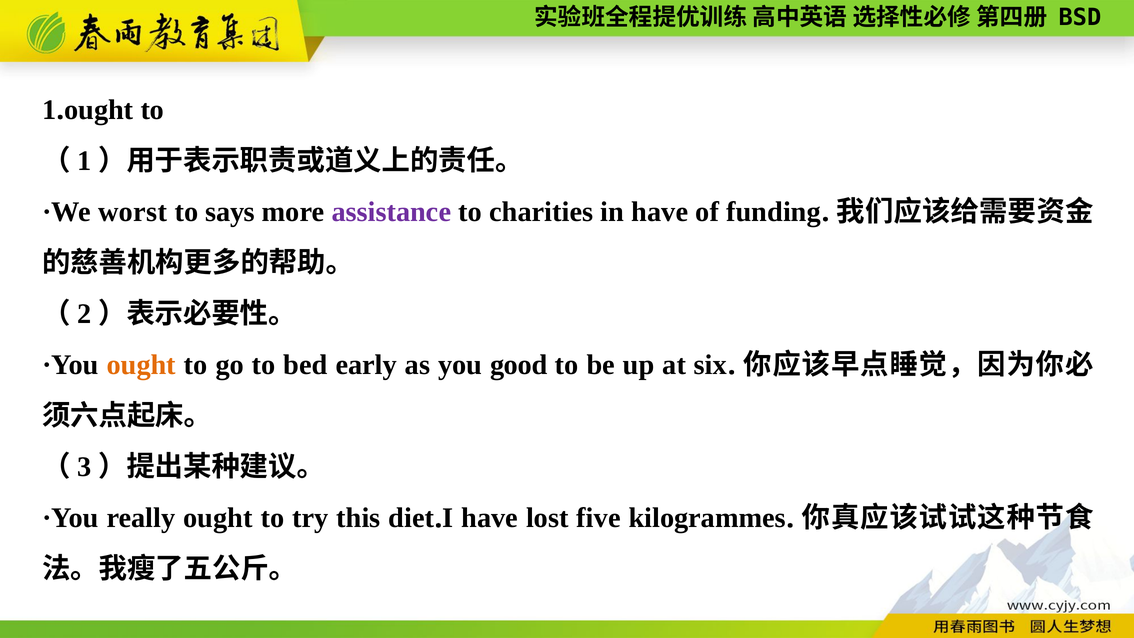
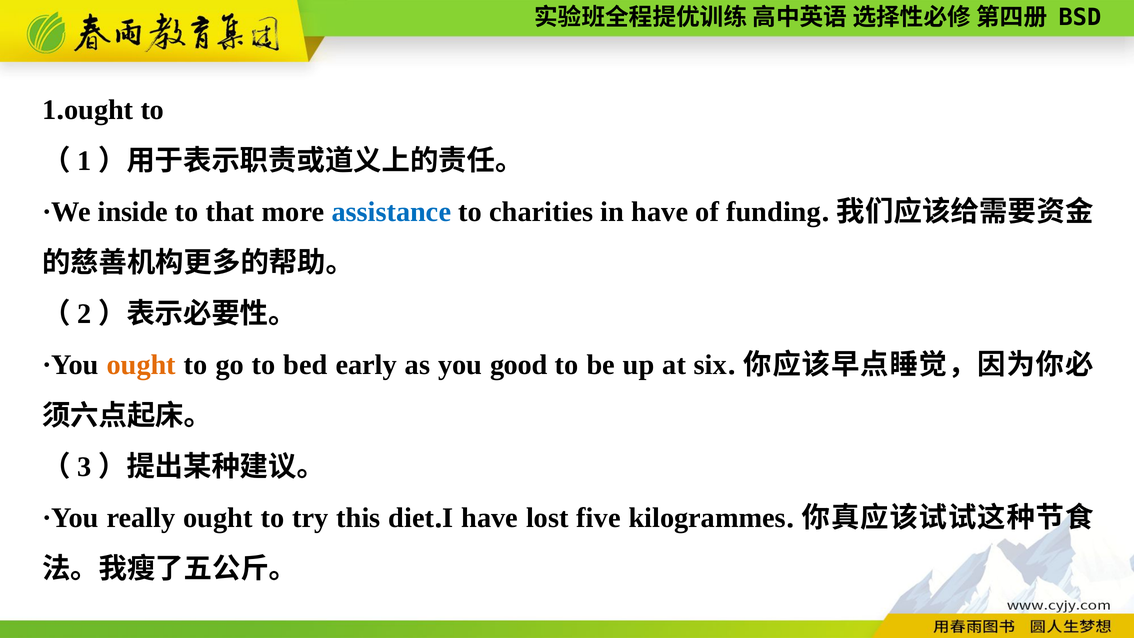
worst: worst -> inside
says: says -> that
assistance colour: purple -> blue
